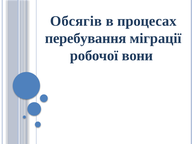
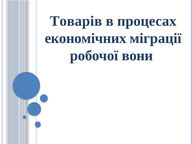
Обсягів: Обсягів -> Товарів
перебування: перебування -> економічних
